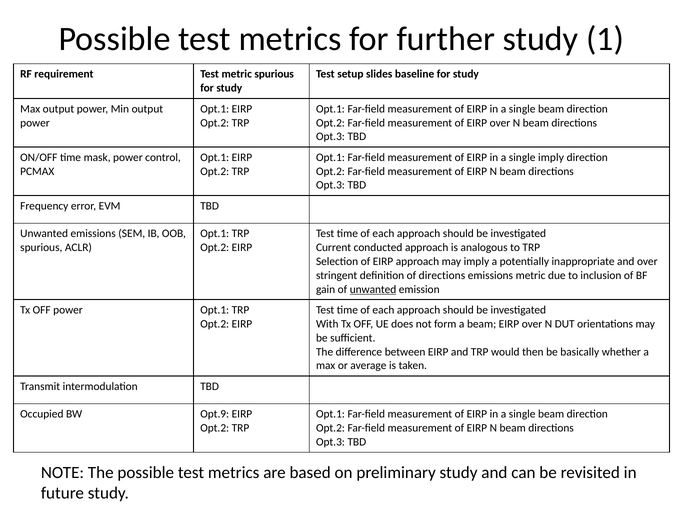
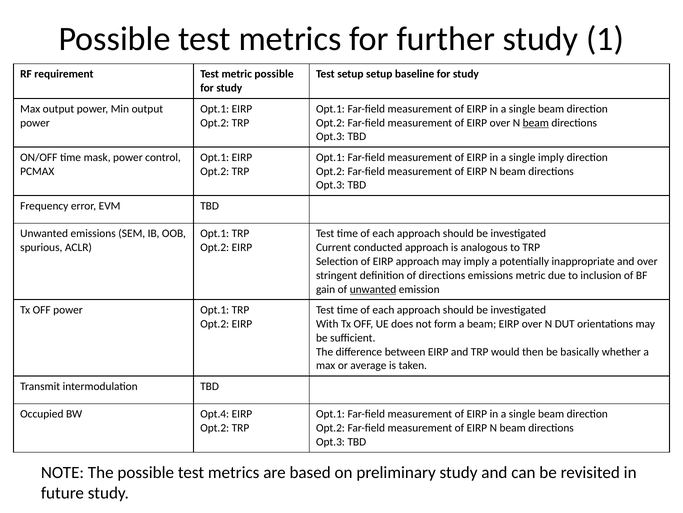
metric spurious: spurious -> possible
setup slides: slides -> setup
beam at (536, 123) underline: none -> present
Opt.9: Opt.9 -> Opt.4
